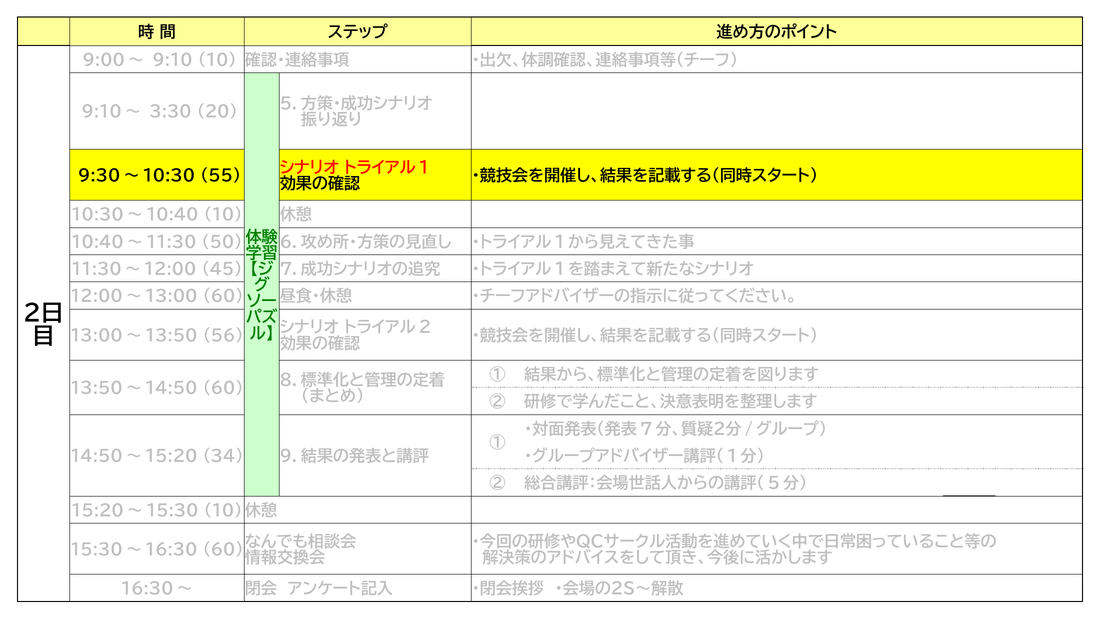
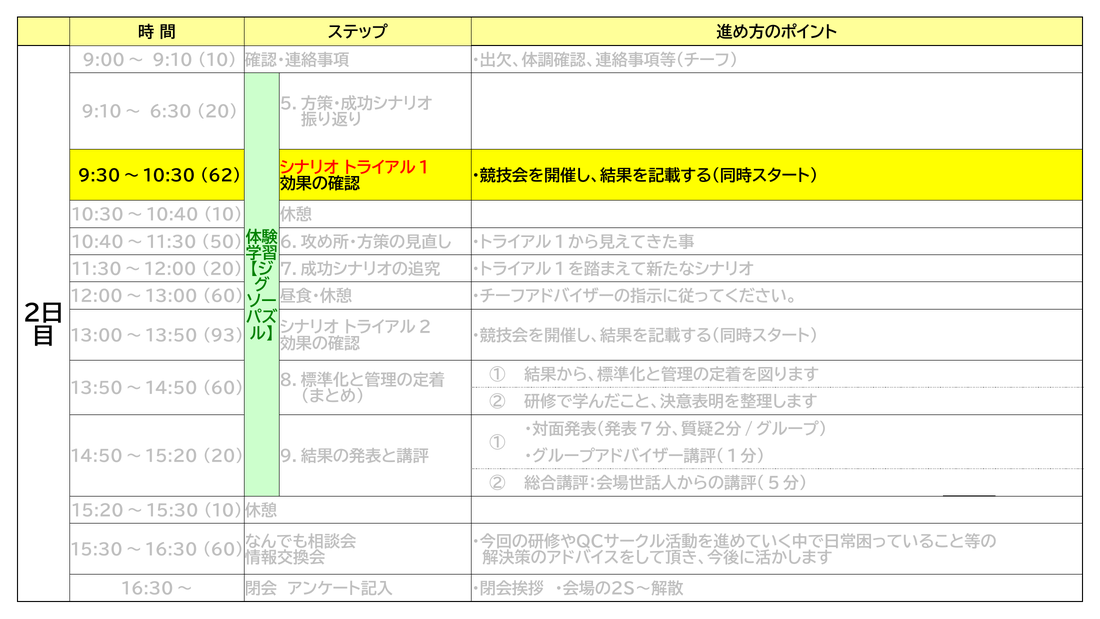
3:30: 3:30 -> 6:30
55: 55 -> 62
11:30～12:00 45: 45 -> 20
56: 56 -> 93
14:50～15:20 34: 34 -> 20
